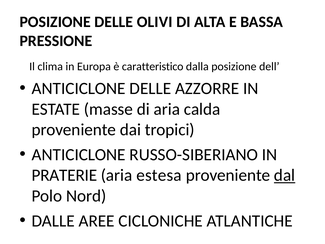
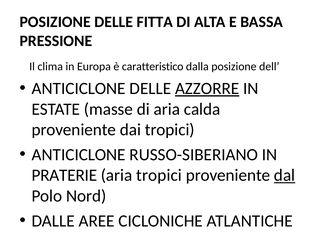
OLIVI: OLIVI -> FITTA
AZZORRE underline: none -> present
aria estesa: estesa -> tropici
